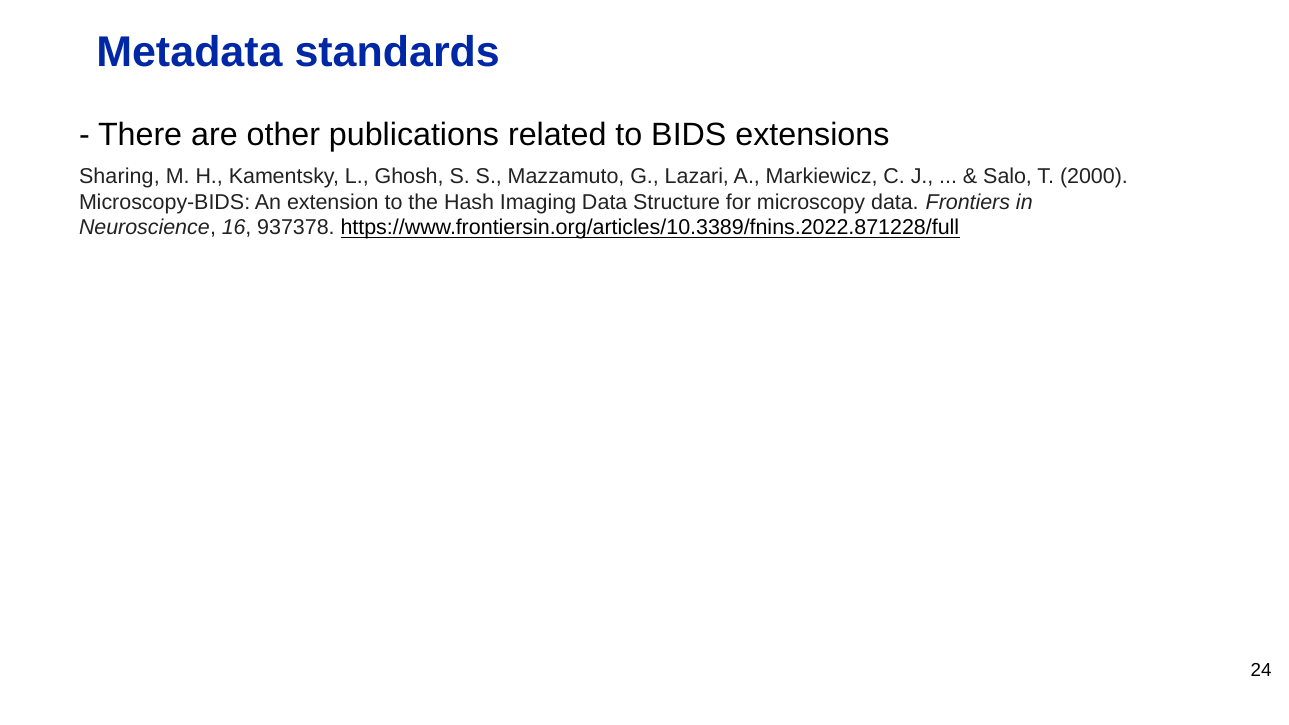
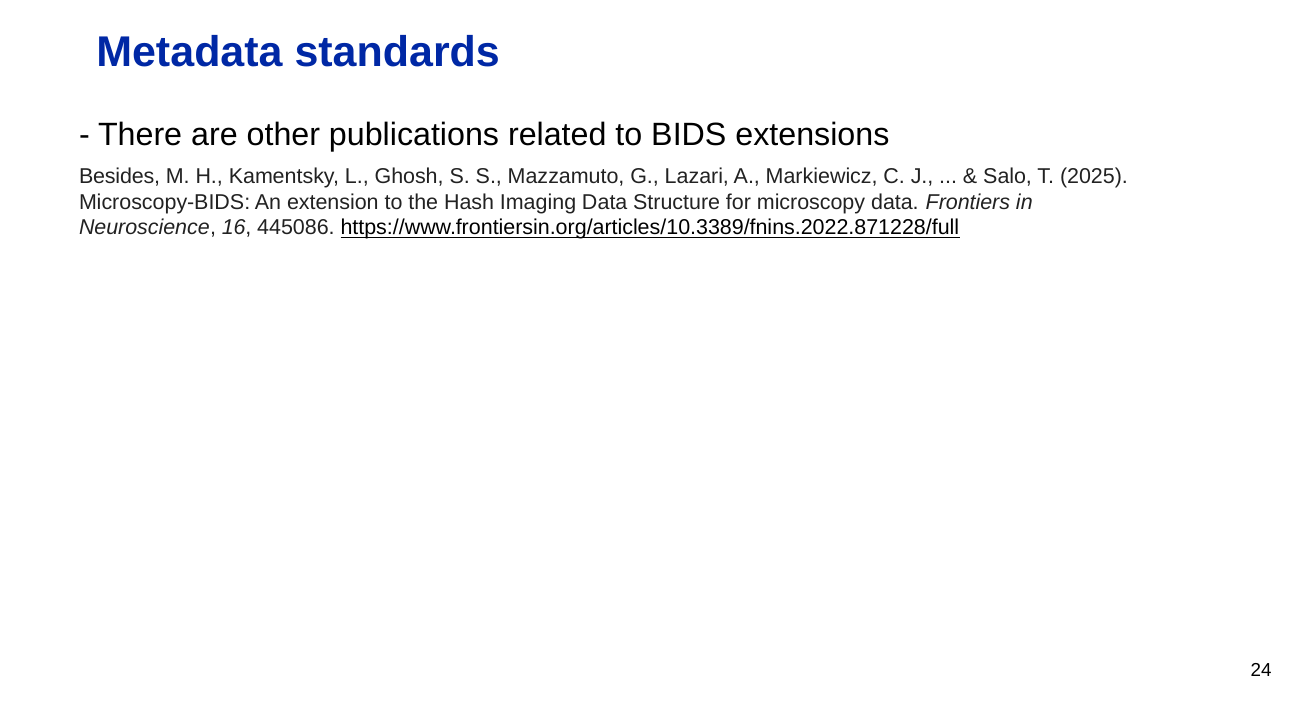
Sharing: Sharing -> Besides
2000: 2000 -> 2025
937378: 937378 -> 445086
